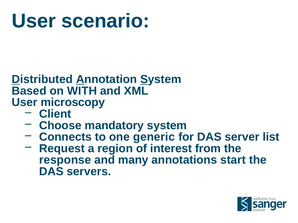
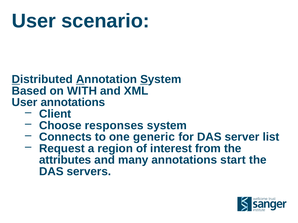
User microscopy: microscopy -> annotations
mandatory: mandatory -> responses
response: response -> attributes
